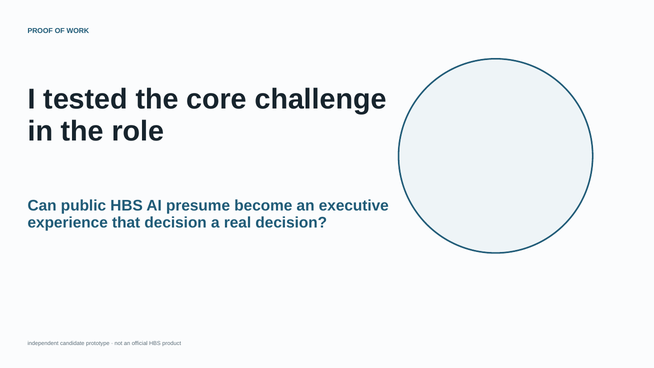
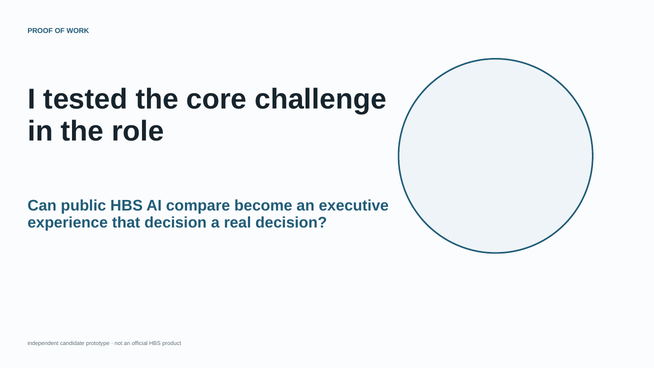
presume: presume -> compare
